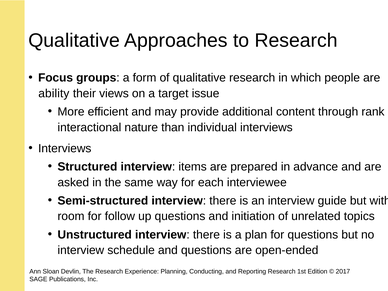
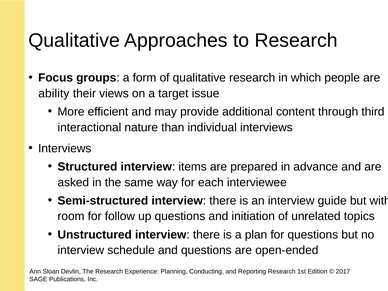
rank: rank -> third
